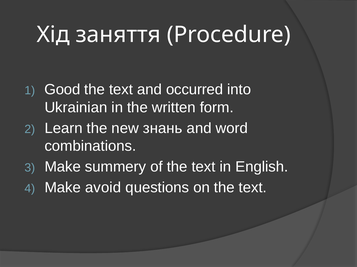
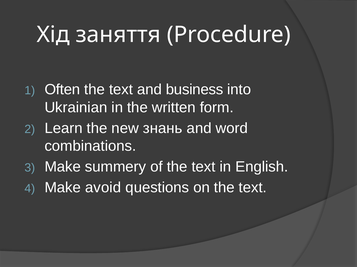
Good: Good -> Often
occurred: occurred -> business
